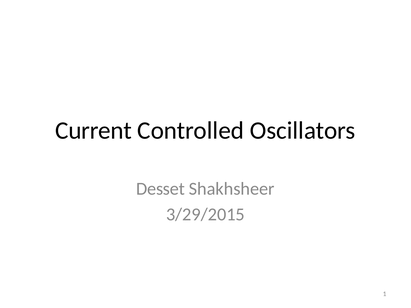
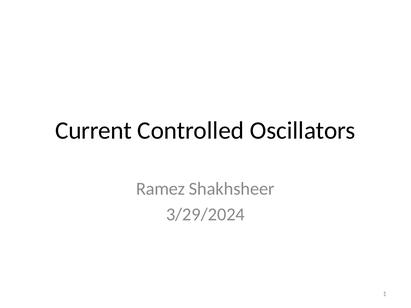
Desset: Desset -> Ramez
3/29/2015: 3/29/2015 -> 3/29/2024
